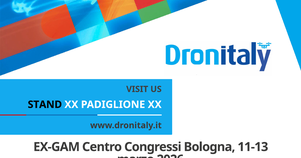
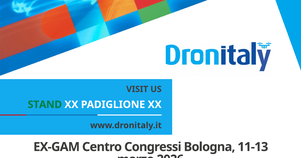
STAND colour: black -> green
